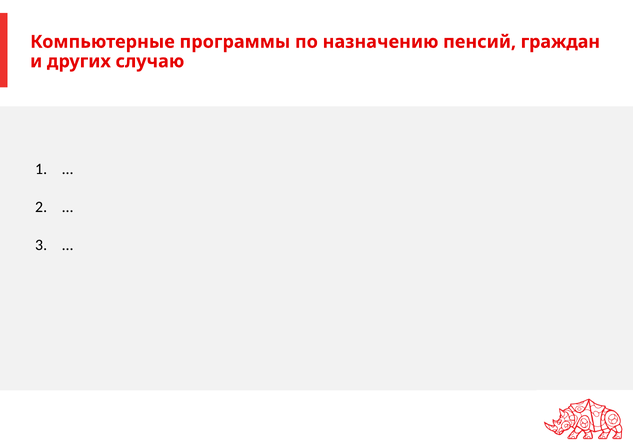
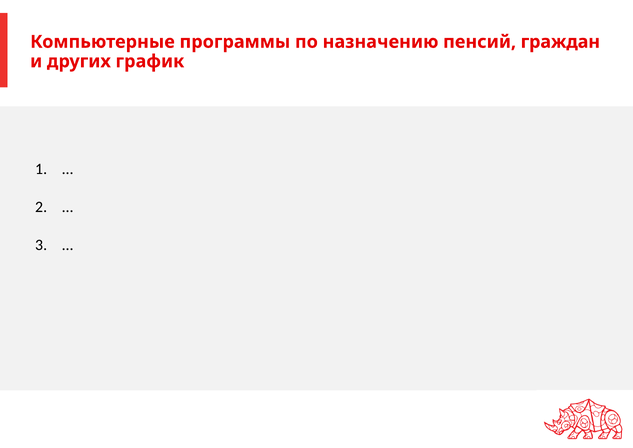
случаю: случаю -> график
